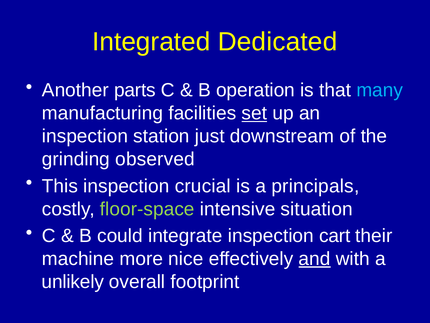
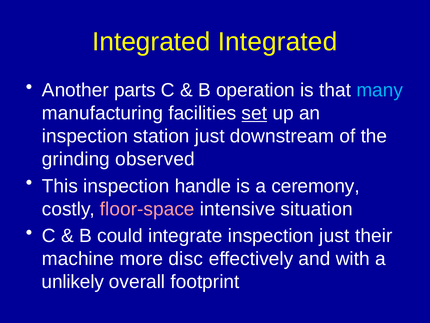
Integrated Dedicated: Dedicated -> Integrated
crucial: crucial -> handle
principals: principals -> ceremony
floor-space colour: light green -> pink
inspection cart: cart -> just
nice: nice -> disc
and underline: present -> none
